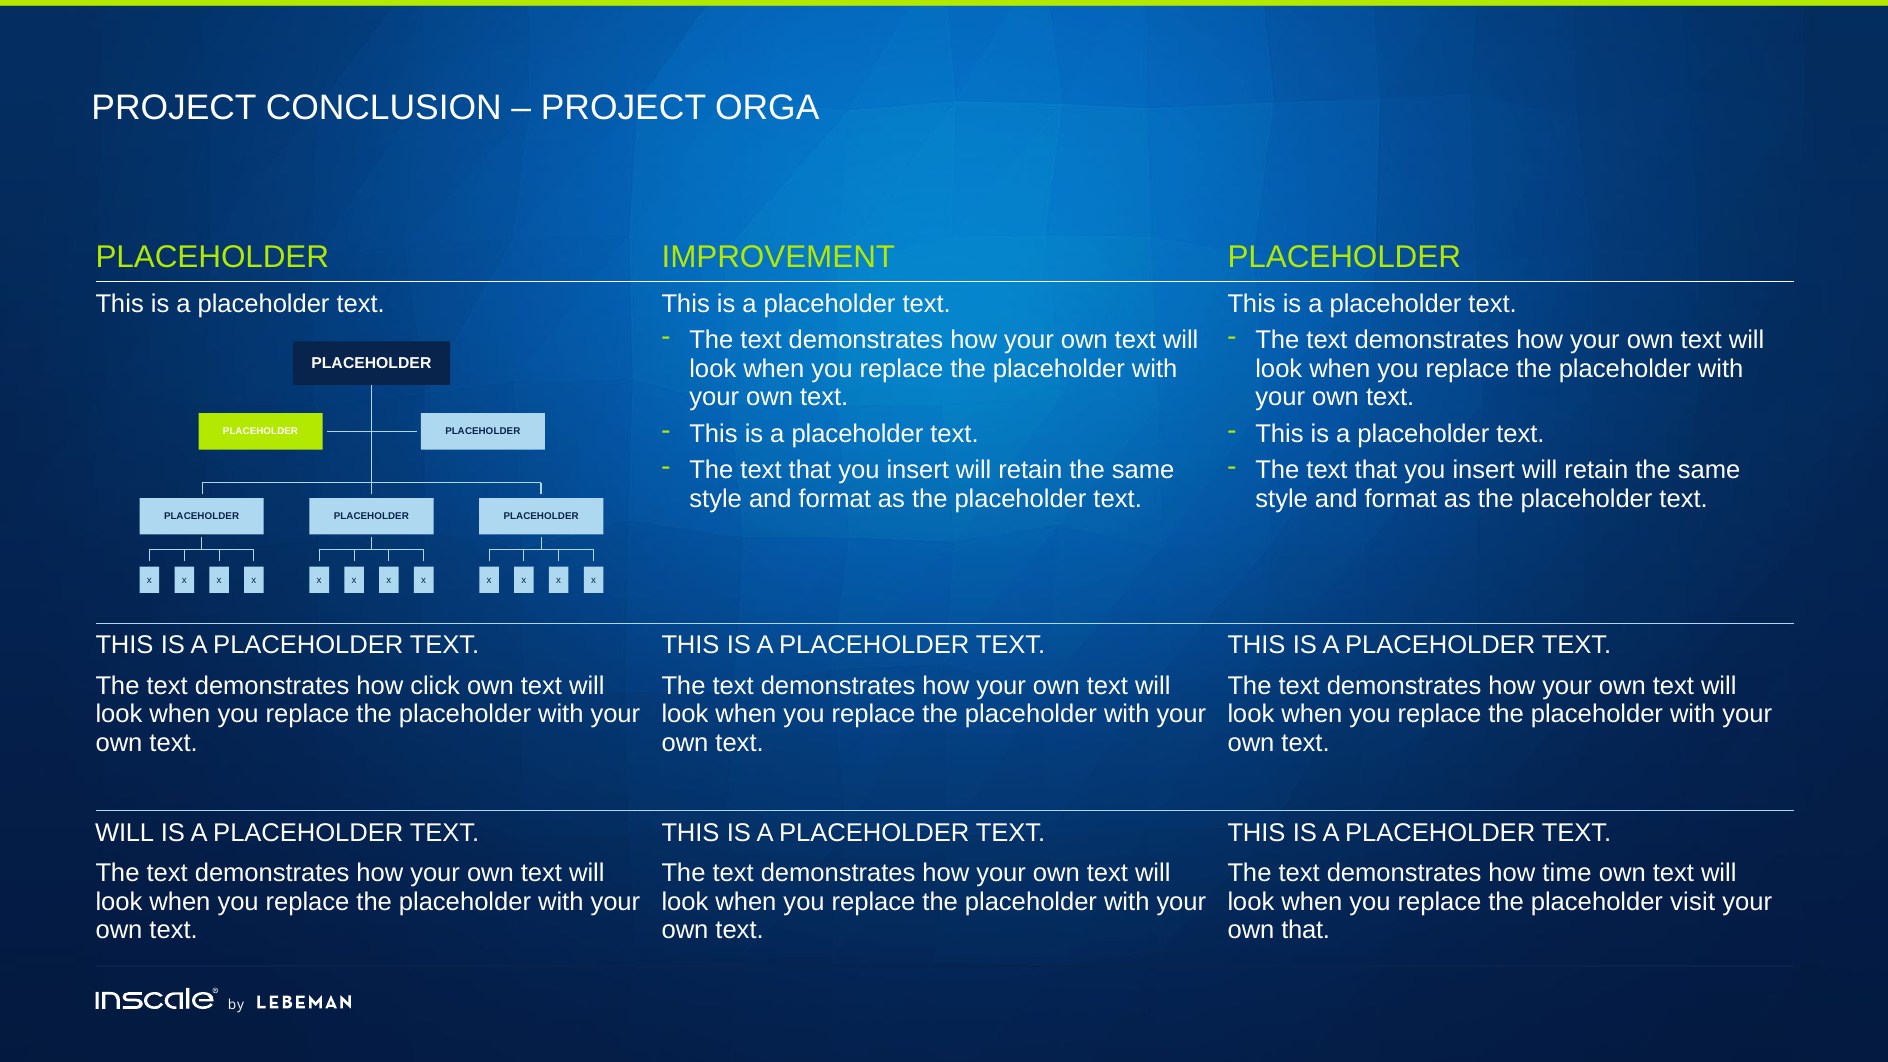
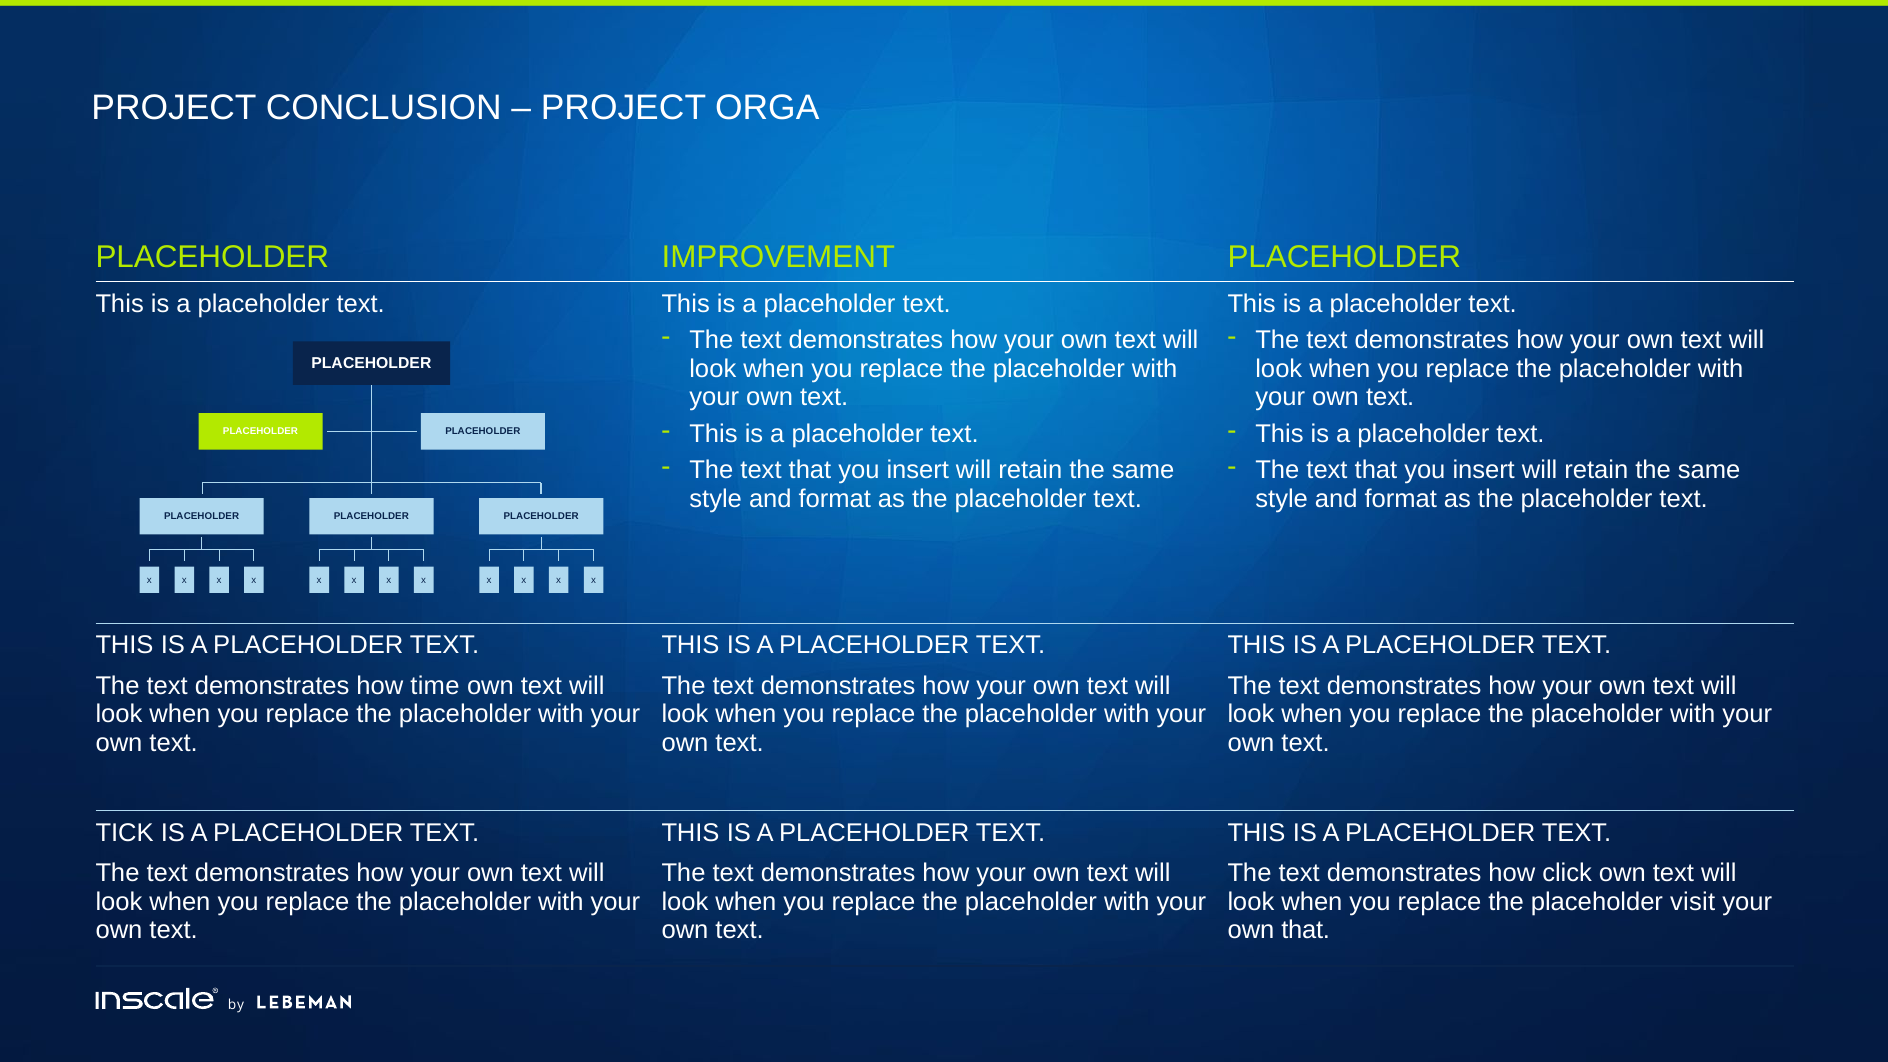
click: click -> time
WILL at (125, 833): WILL -> TICK
time: time -> click
